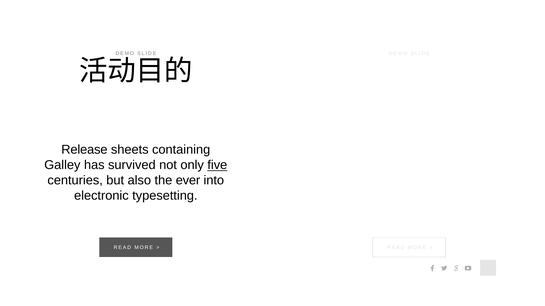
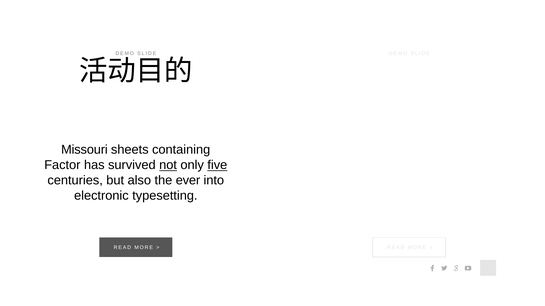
Release: Release -> Missouri
Galley: Galley -> Factor
not at (168, 165) underline: none -> present
